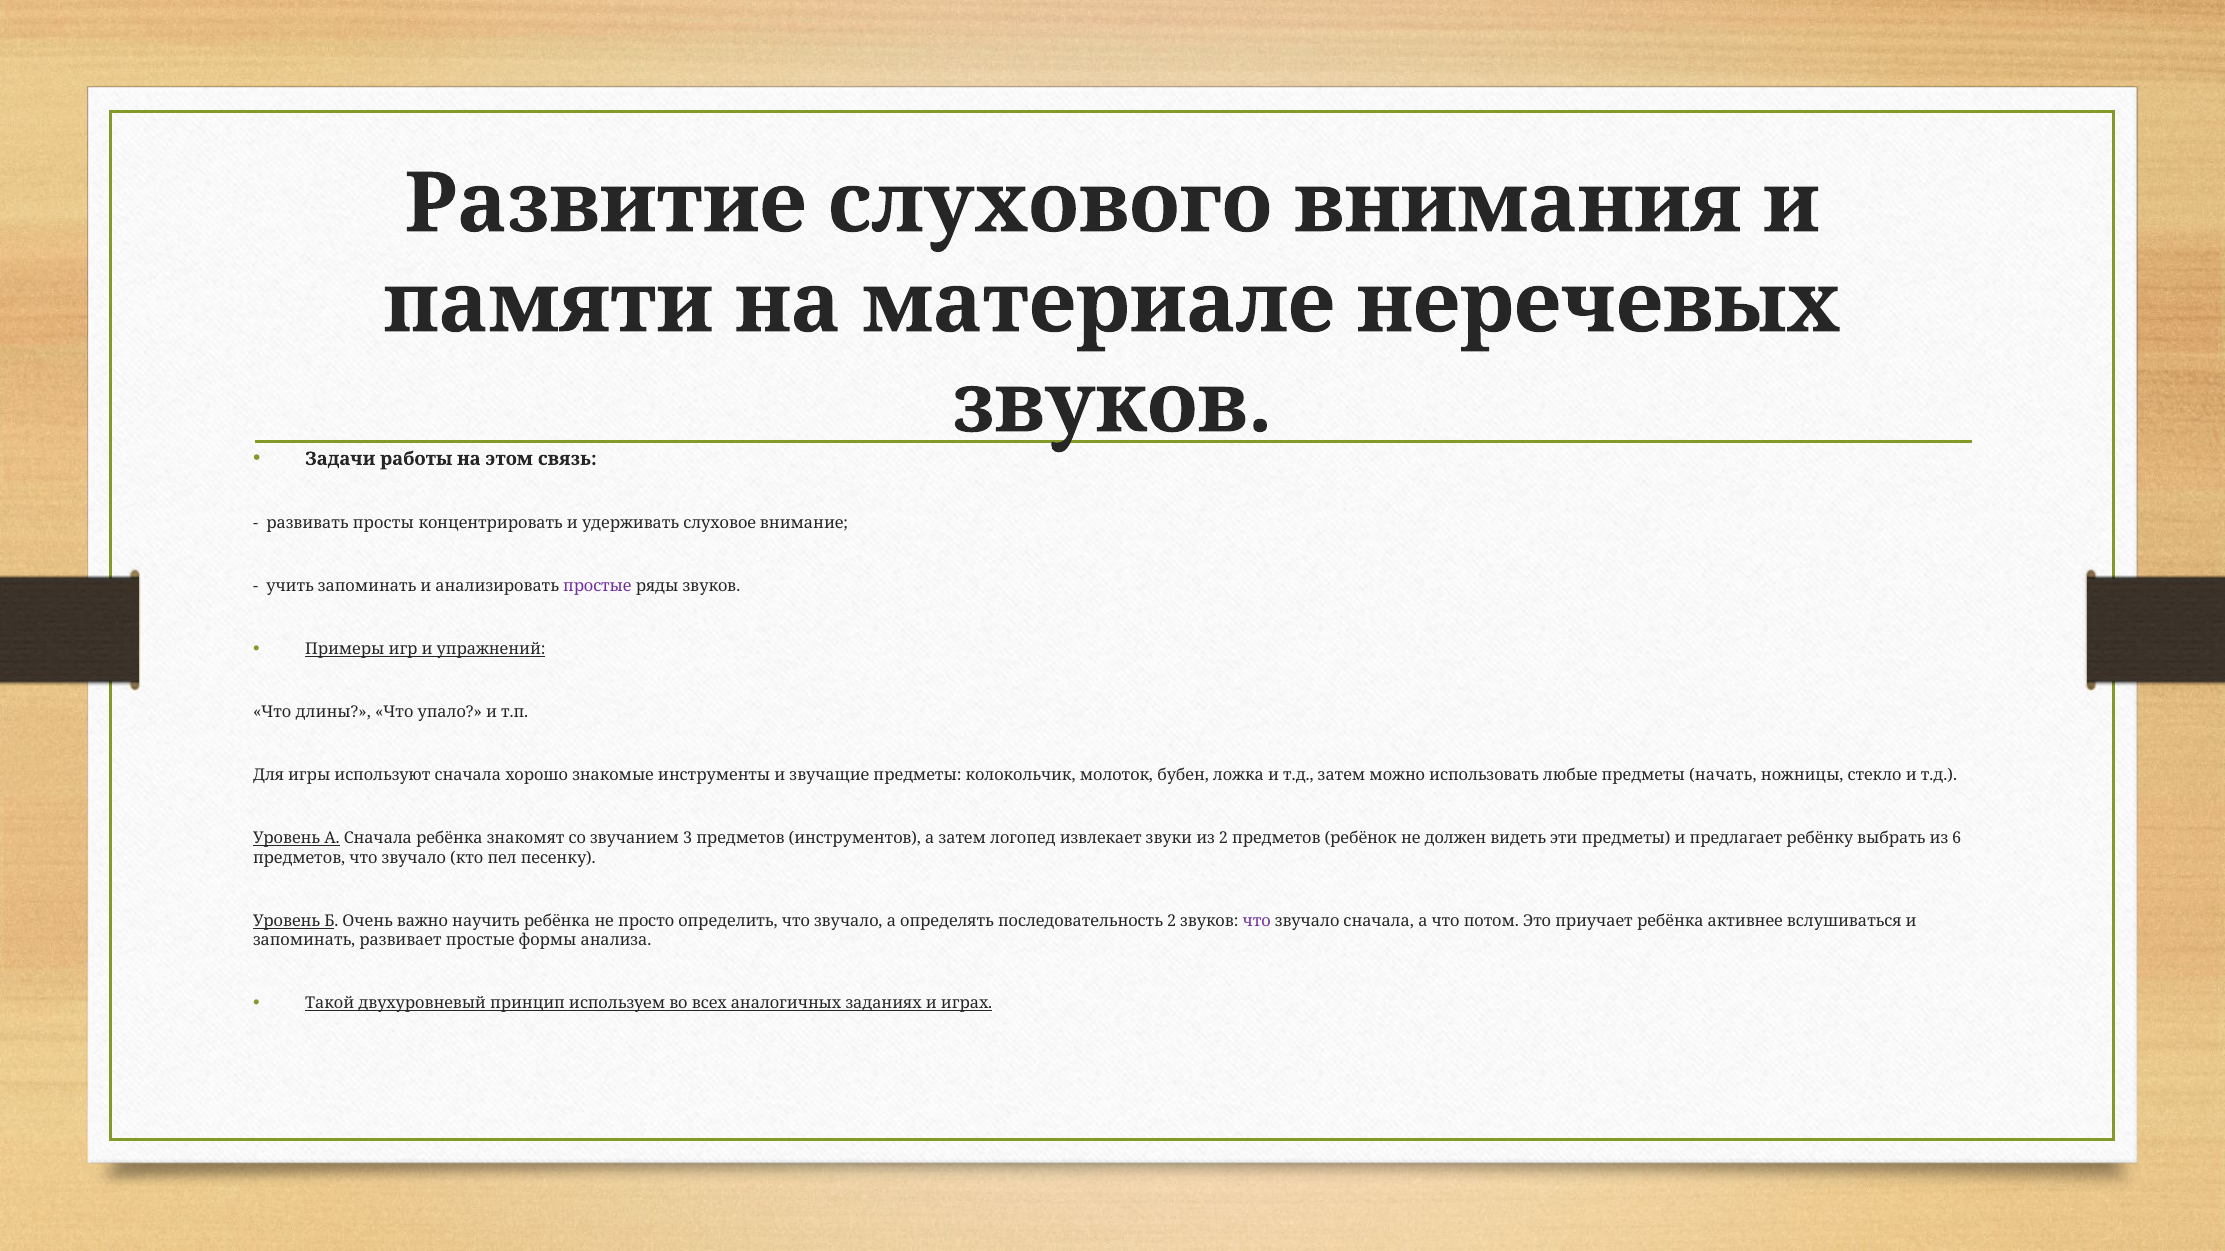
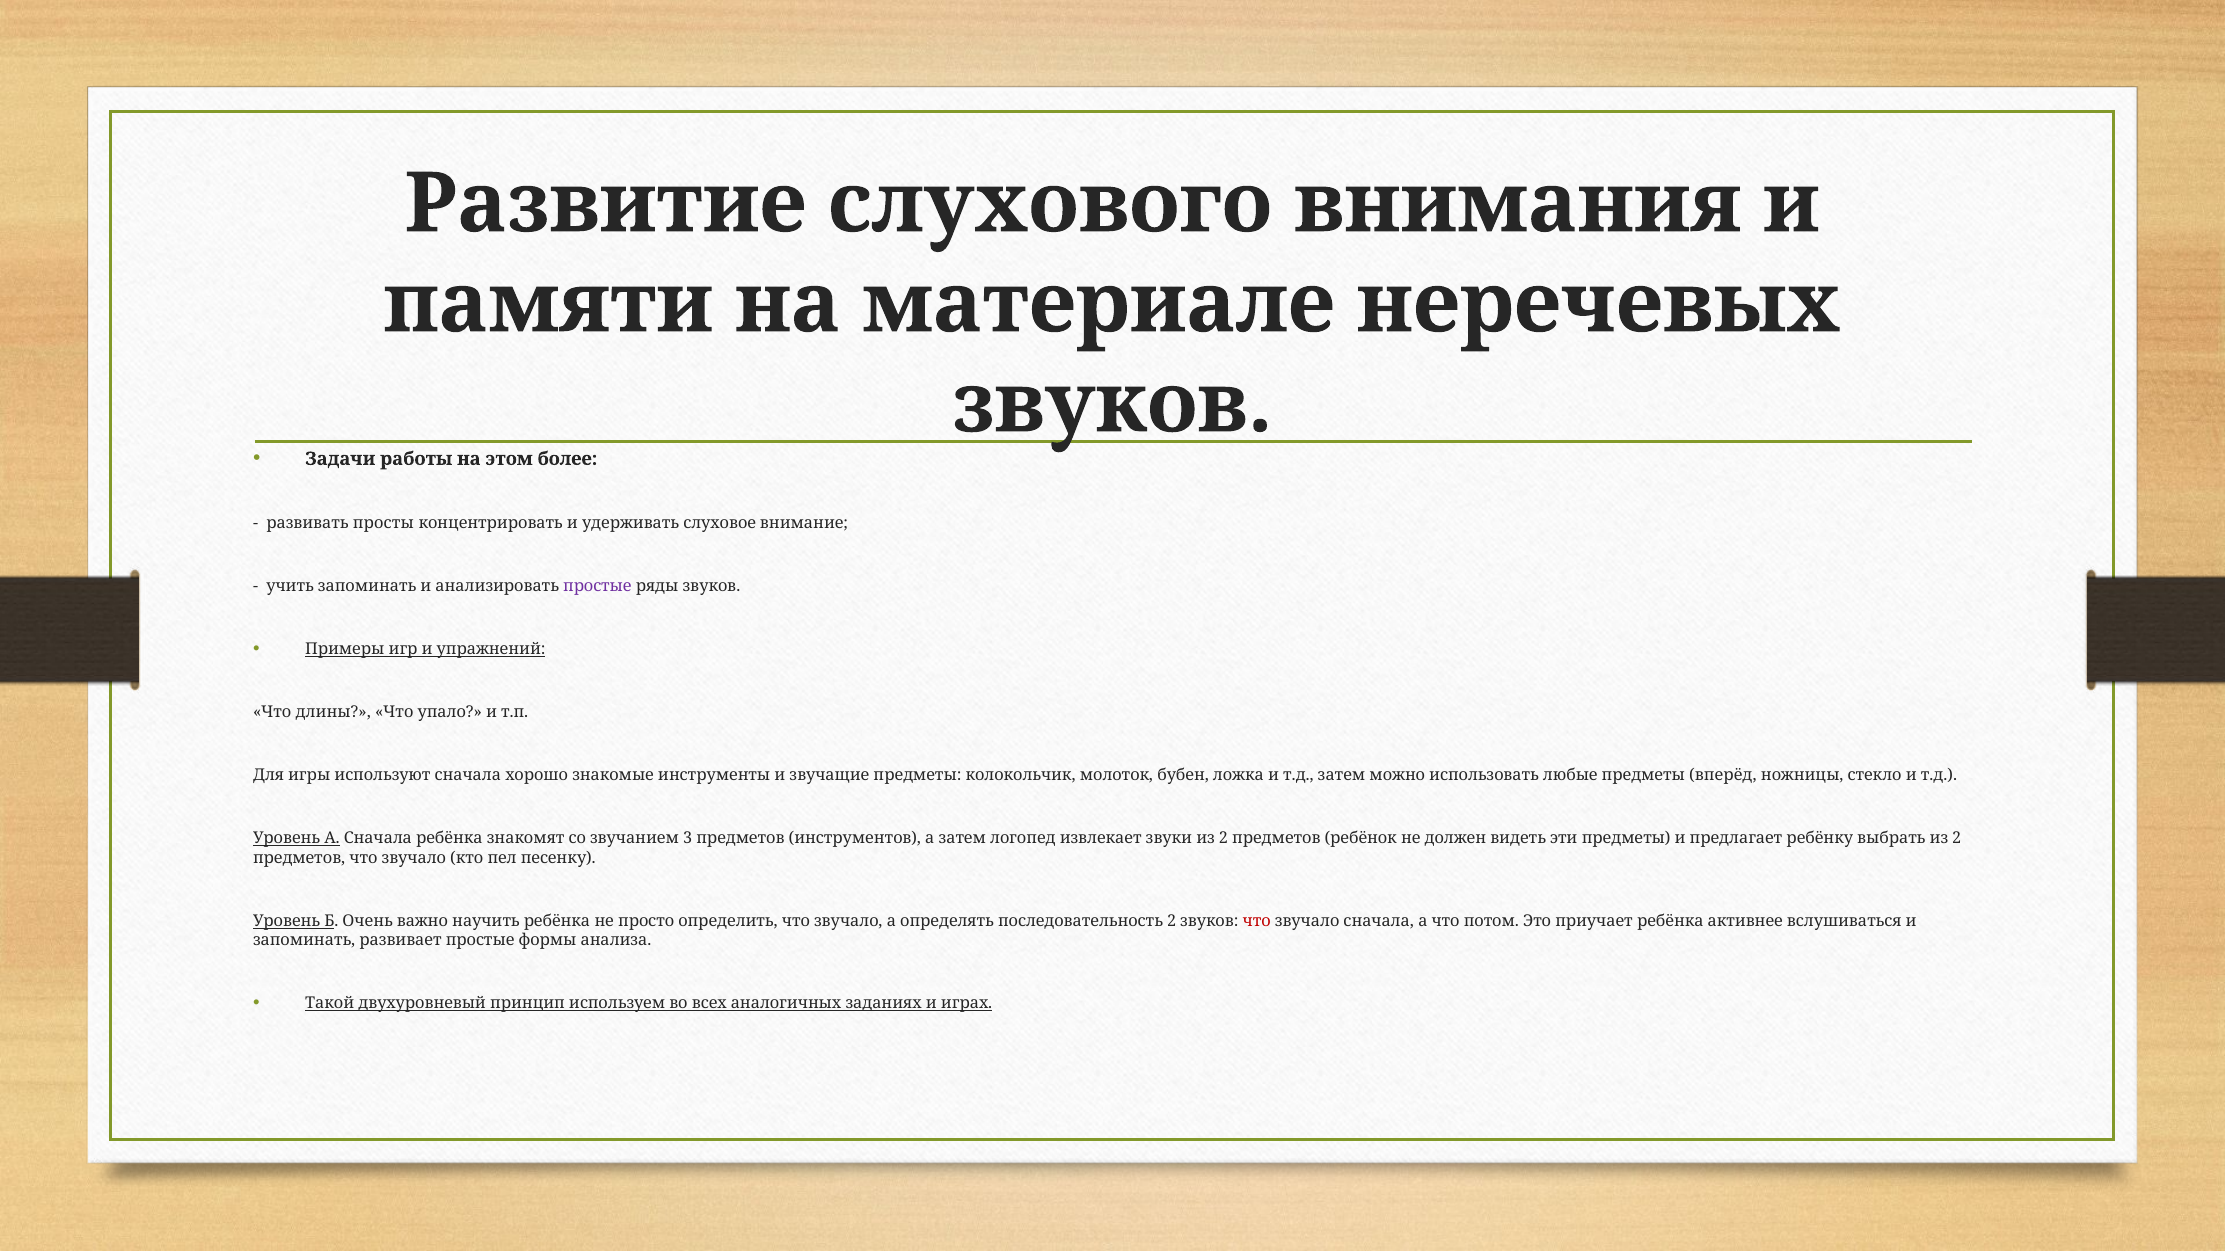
связь: связь -> более
начать: начать -> вперёд
выбрать из 6: 6 -> 2
что at (1257, 921) colour: purple -> red
